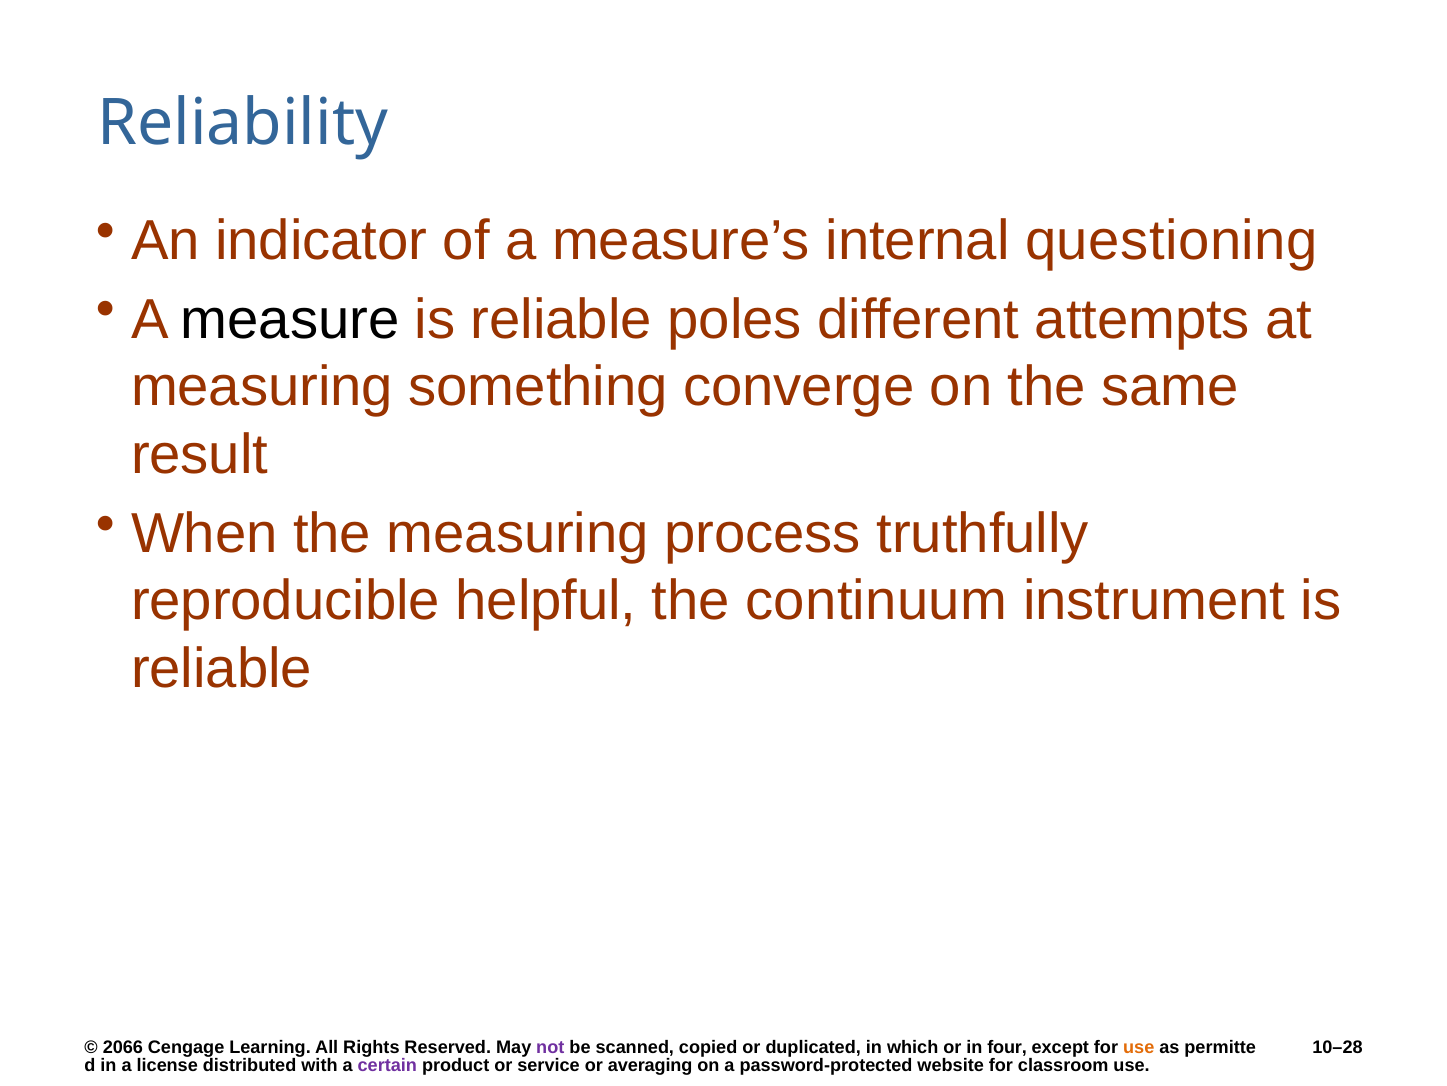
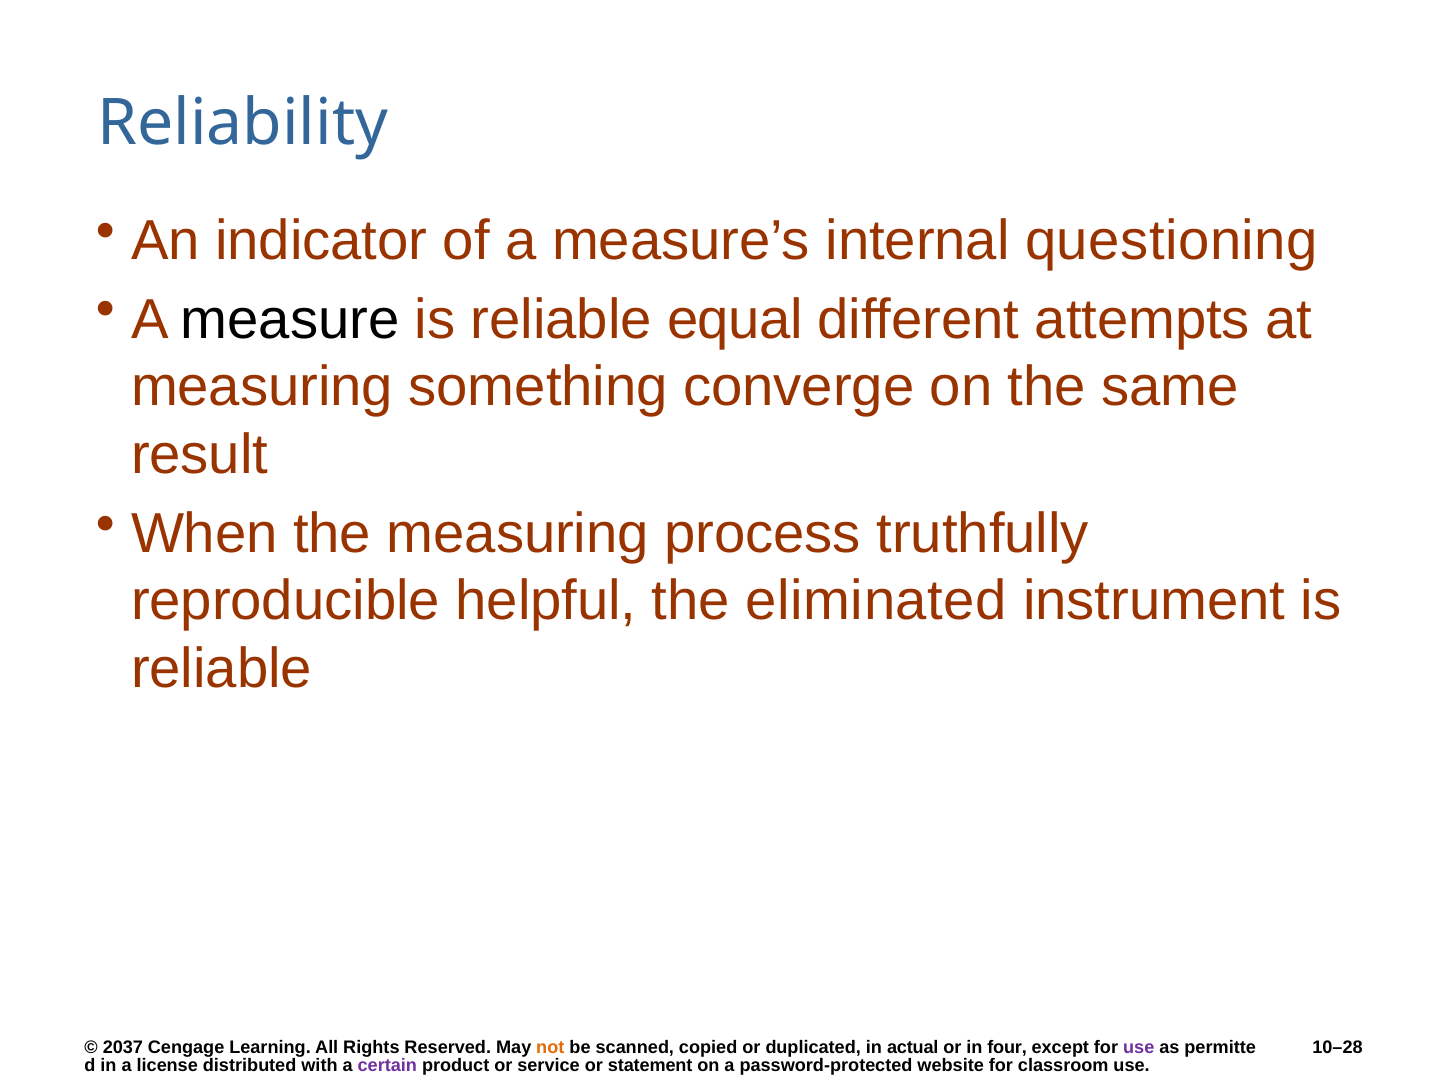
poles: poles -> equal
continuum: continuum -> eliminated
2066: 2066 -> 2037
not colour: purple -> orange
which: which -> actual
use at (1139, 1047) colour: orange -> purple
averaging: averaging -> statement
